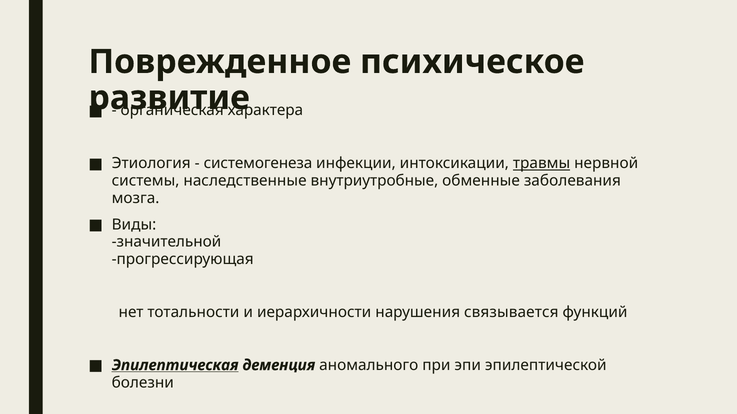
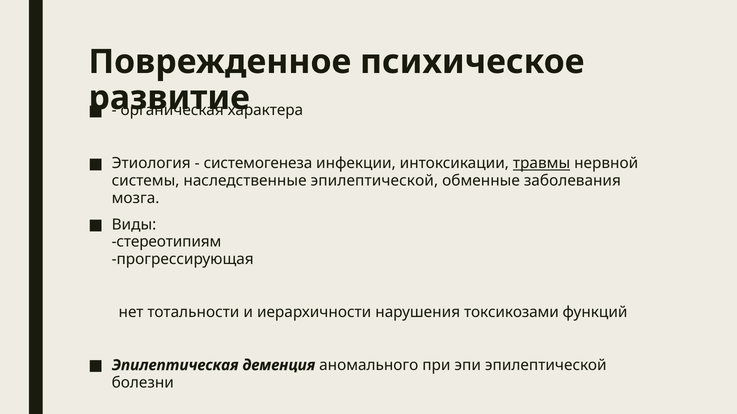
наследственные внутриутробные: внутриутробные -> эпилептической
значительной: значительной -> стереотипиям
связывается: связывается -> токсикозами
Эпилептическая underline: present -> none
